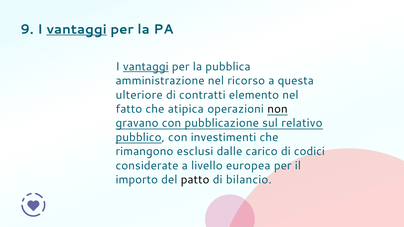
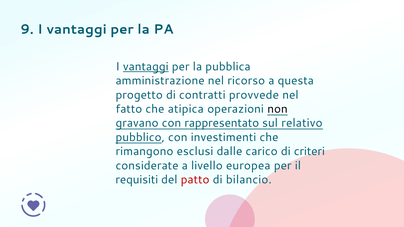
vantaggi at (77, 29) underline: present -> none
ulteriore: ulteriore -> progetto
elemento: elemento -> provvede
pubblicazione: pubblicazione -> rappresentato
codici: codici -> criteri
importo: importo -> requisiti
patto colour: black -> red
